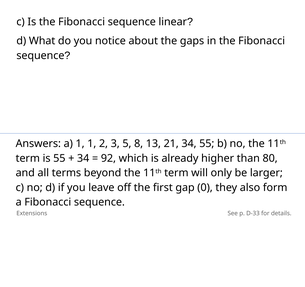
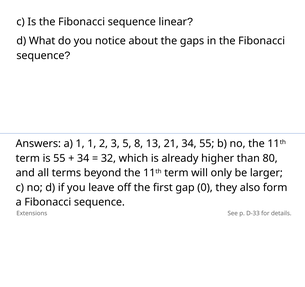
92: 92 -> 32
